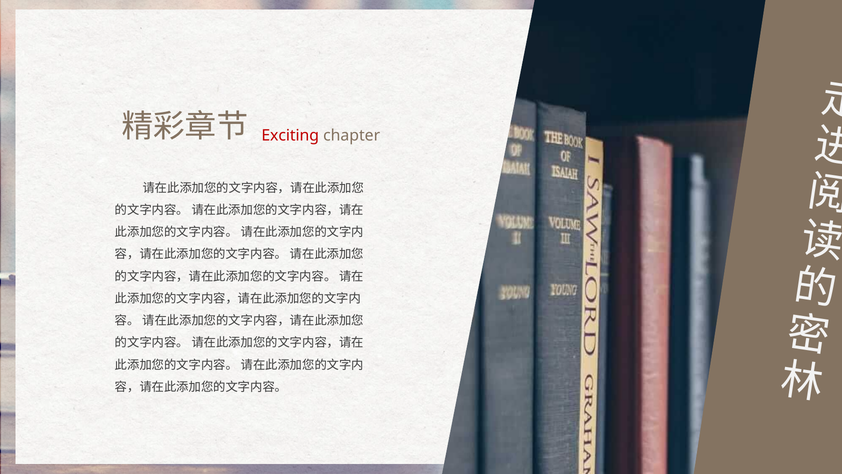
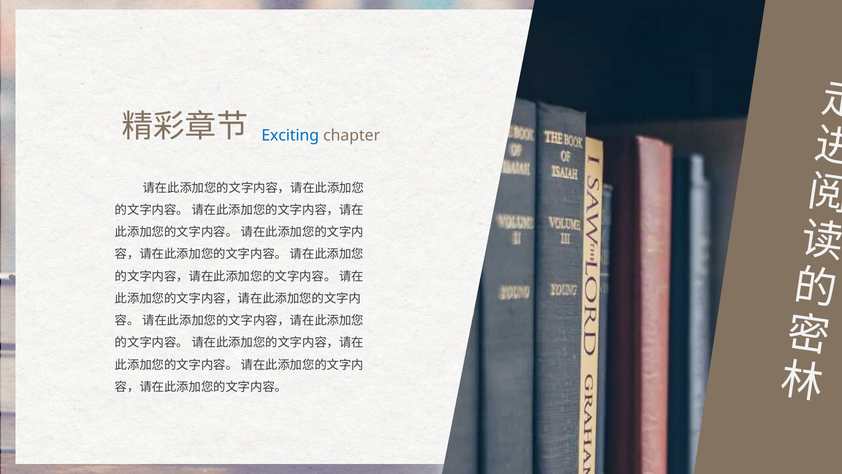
Exciting colour: red -> blue
